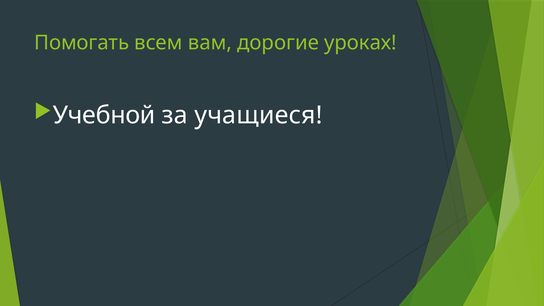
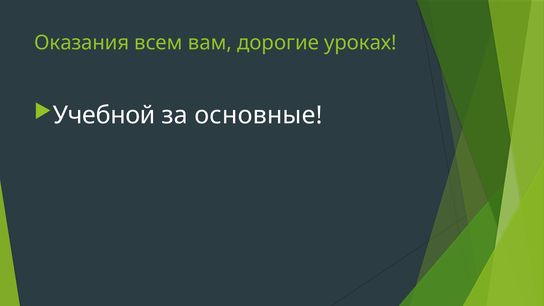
Помогать: Помогать -> Оказания
учащиеся: учащиеся -> основные
